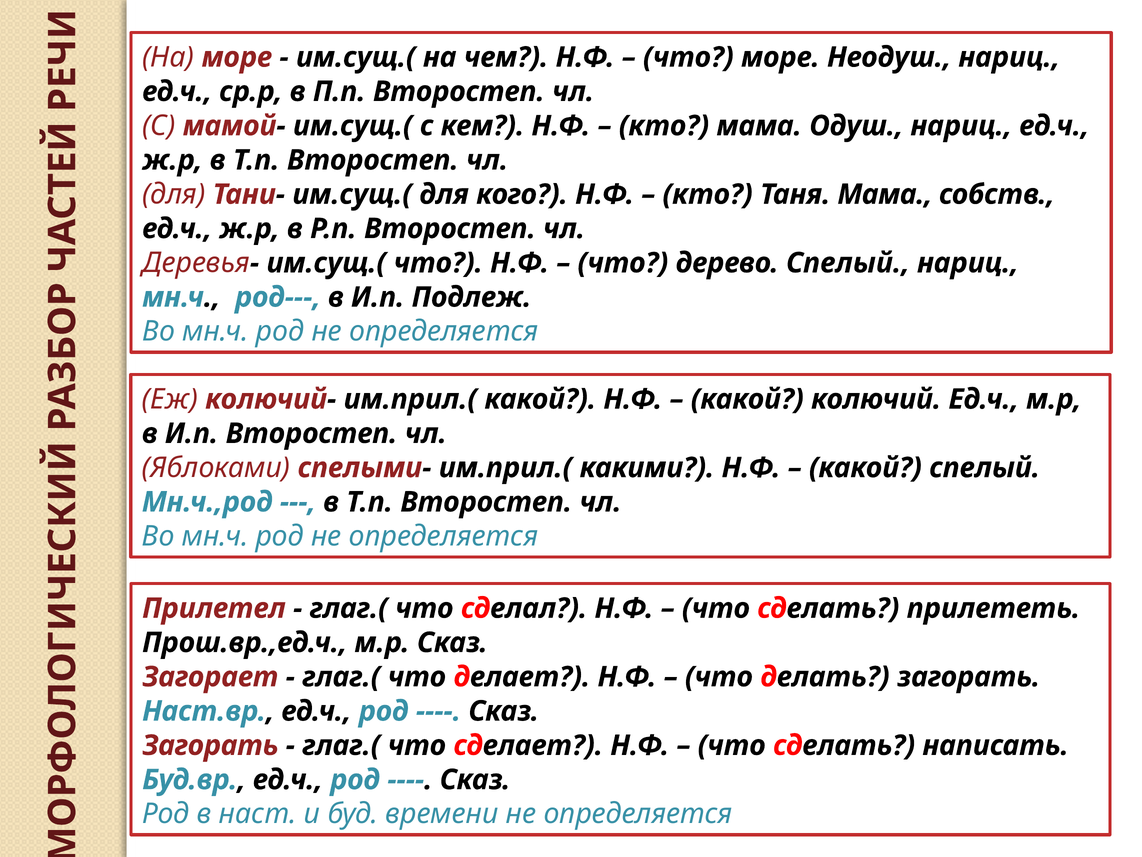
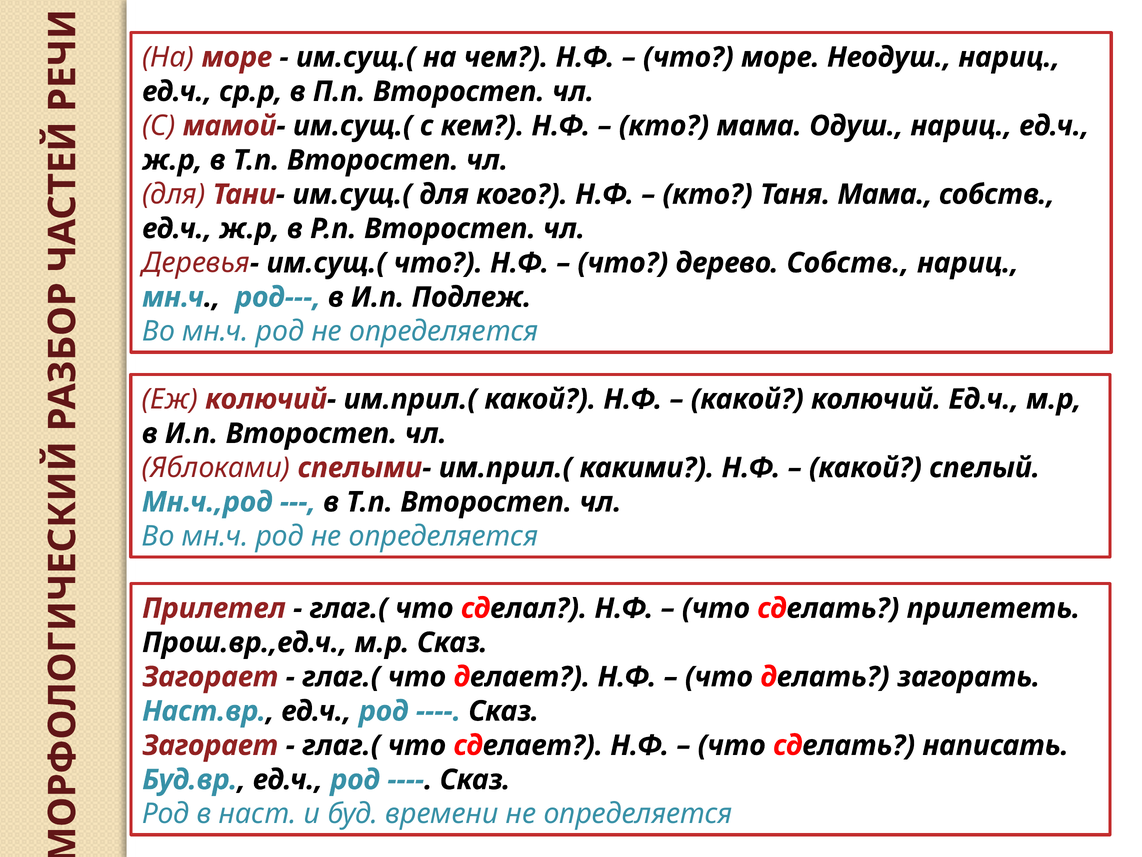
дерево Спелый: Спелый -> Собств
Загорать at (210, 745): Загорать -> Загорает
